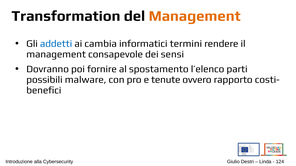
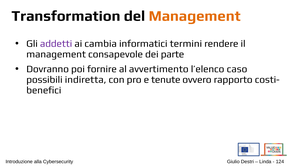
addetti colour: blue -> purple
sensi: sensi -> parte
spostamento: spostamento -> avvertimento
parti: parti -> caso
malware: malware -> indiretta
